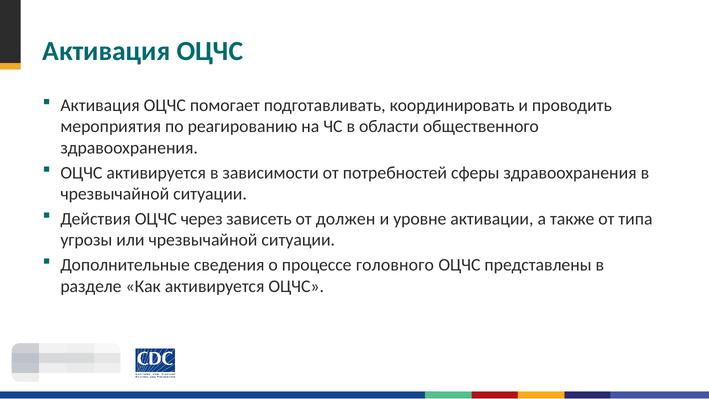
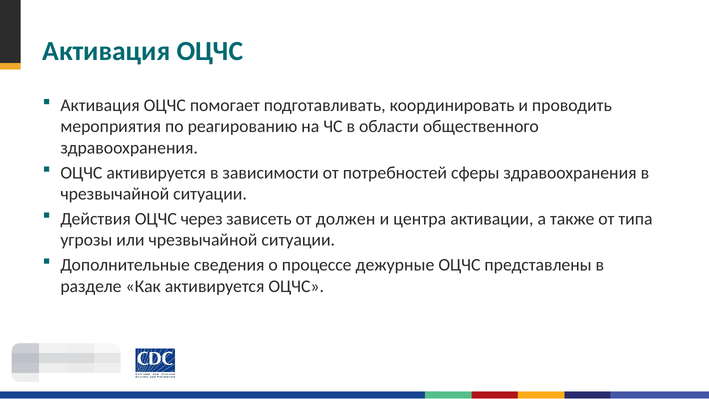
уровне: уровне -> центра
головного: головного -> дежурные
